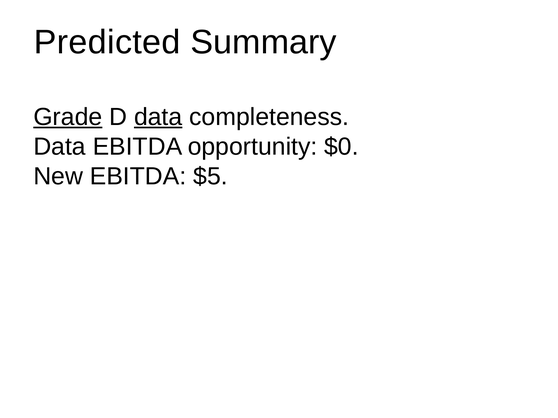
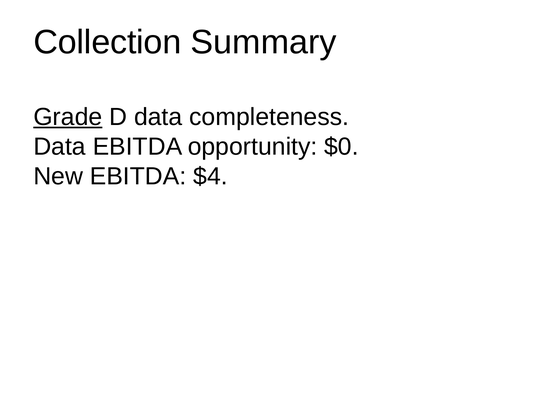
Predicted: Predicted -> Collection
data at (158, 117) underline: present -> none
$5: $5 -> $4
